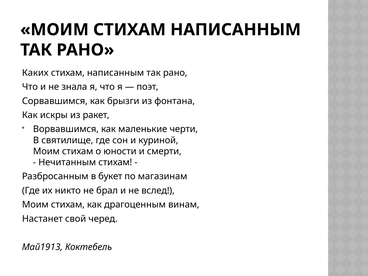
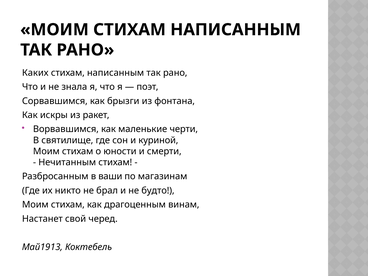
букет: букет -> ваши
вслед: вслед -> будто
